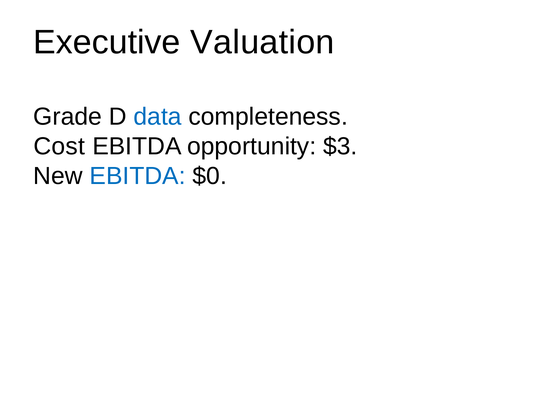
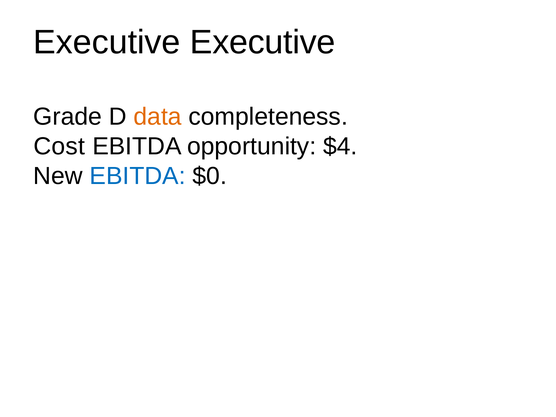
Executive Valuation: Valuation -> Executive
data colour: blue -> orange
$3: $3 -> $4
